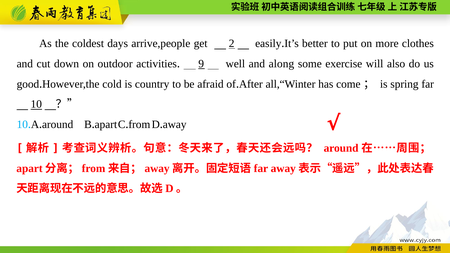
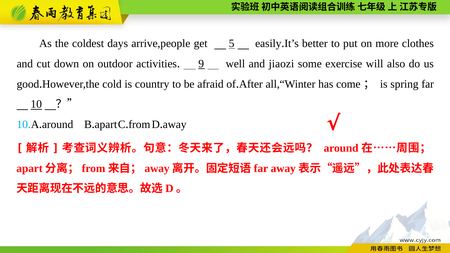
2: 2 -> 5
along: along -> jiaozi
